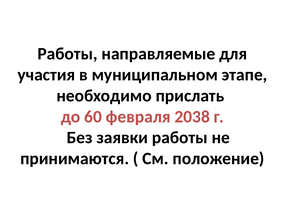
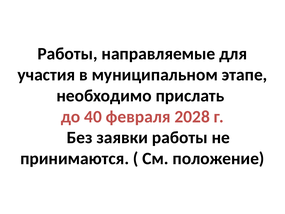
60: 60 -> 40
2038: 2038 -> 2028
